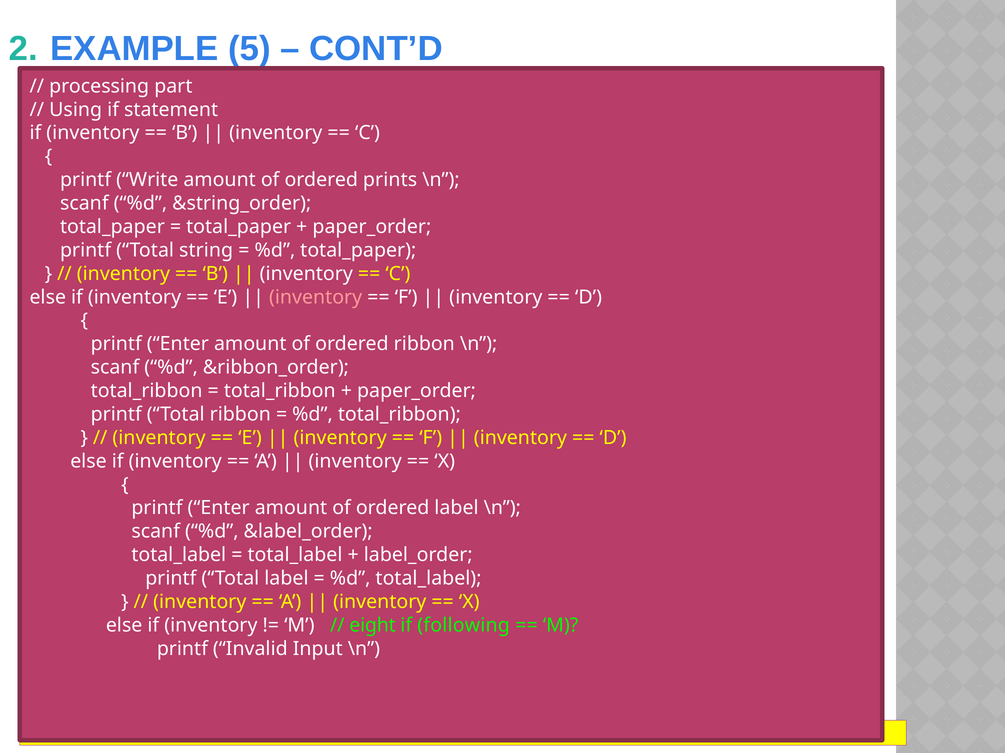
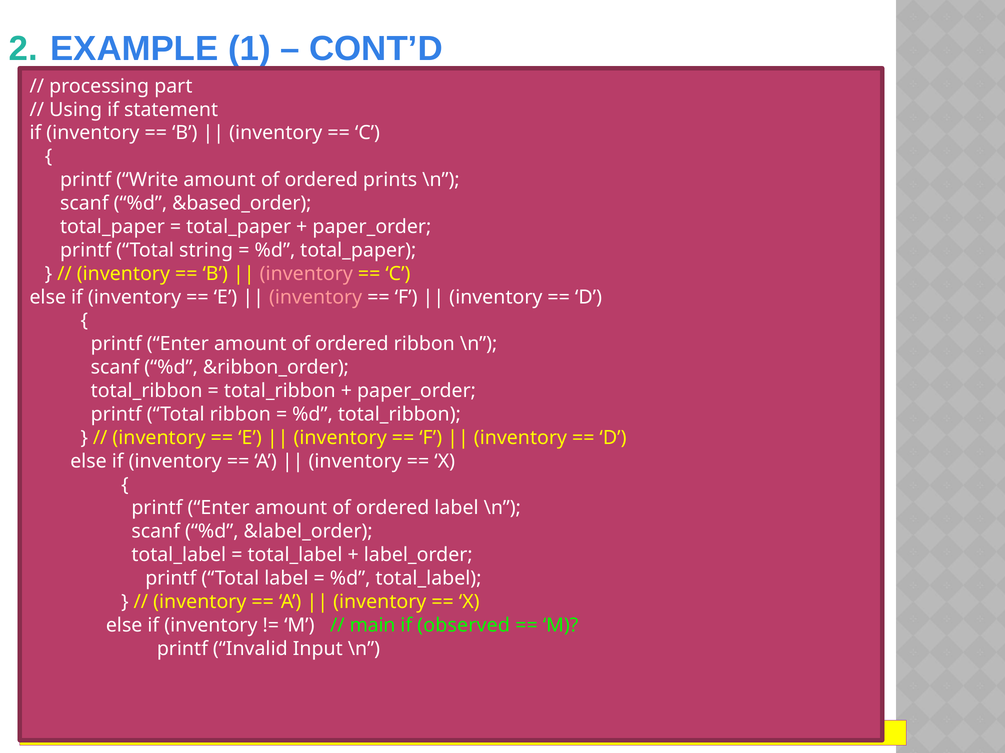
5: 5 -> 1
&string_order: &string_order -> &based_order
inventory at (306, 274) colour: white -> pink
eight: eight -> main
following: following -> observed
